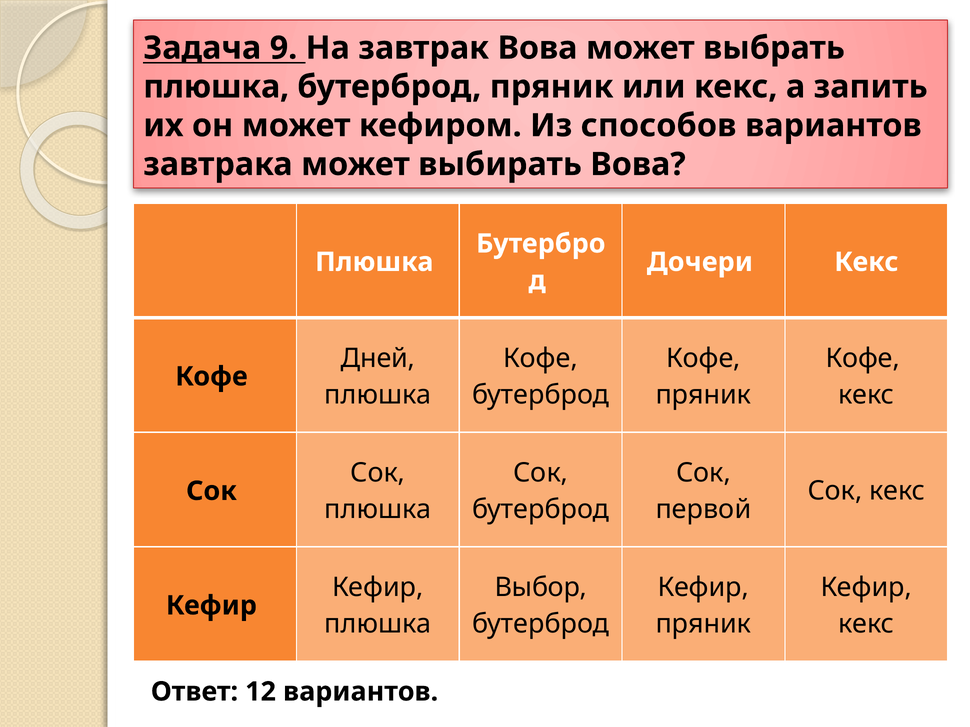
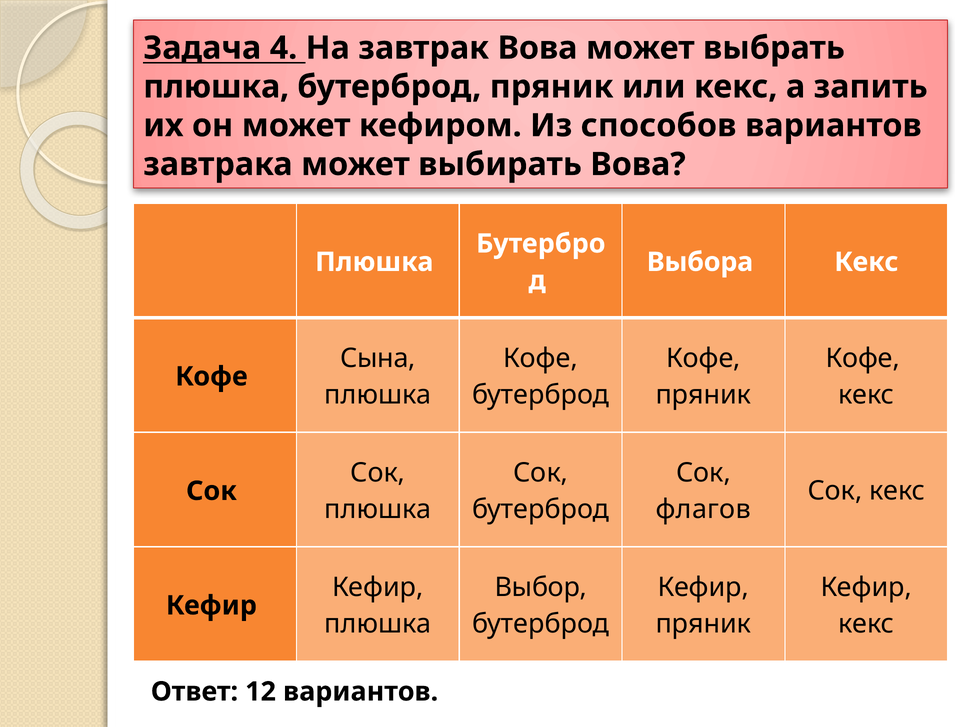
9: 9 -> 4
Дочери: Дочери -> Выбора
Дней: Дней -> Сына
первой: первой -> флагов
